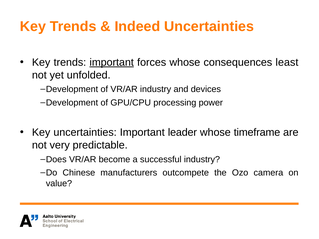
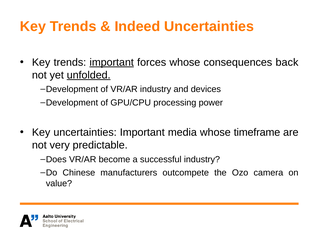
least: least -> back
unfolded underline: none -> present
leader: leader -> media
